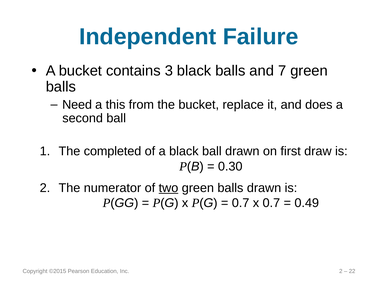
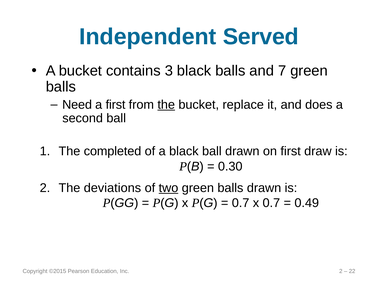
Failure: Failure -> Served
a this: this -> first
the at (166, 104) underline: none -> present
numerator: numerator -> deviations
